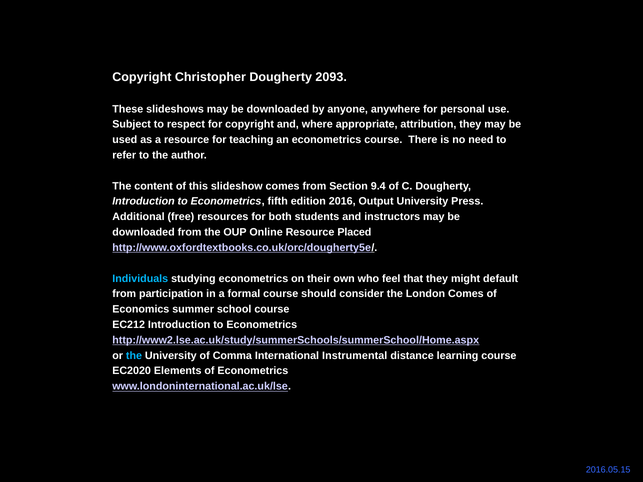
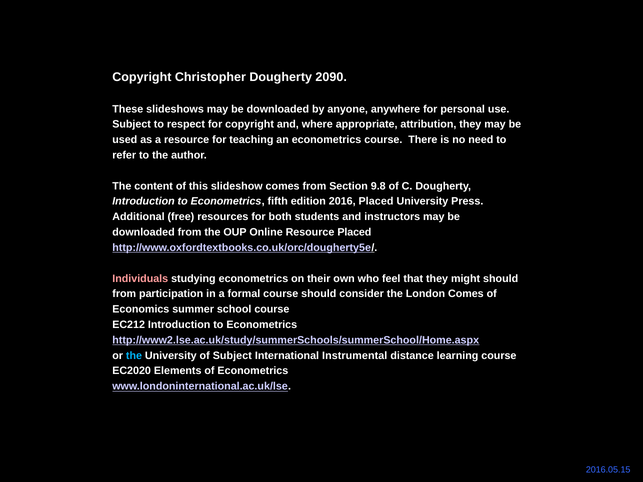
2093: 2093 -> 2090
9.4: 9.4 -> 9.8
2016 Output: Output -> Placed
Individuals colour: light blue -> pink
might default: default -> should
of Comma: Comma -> Subject
